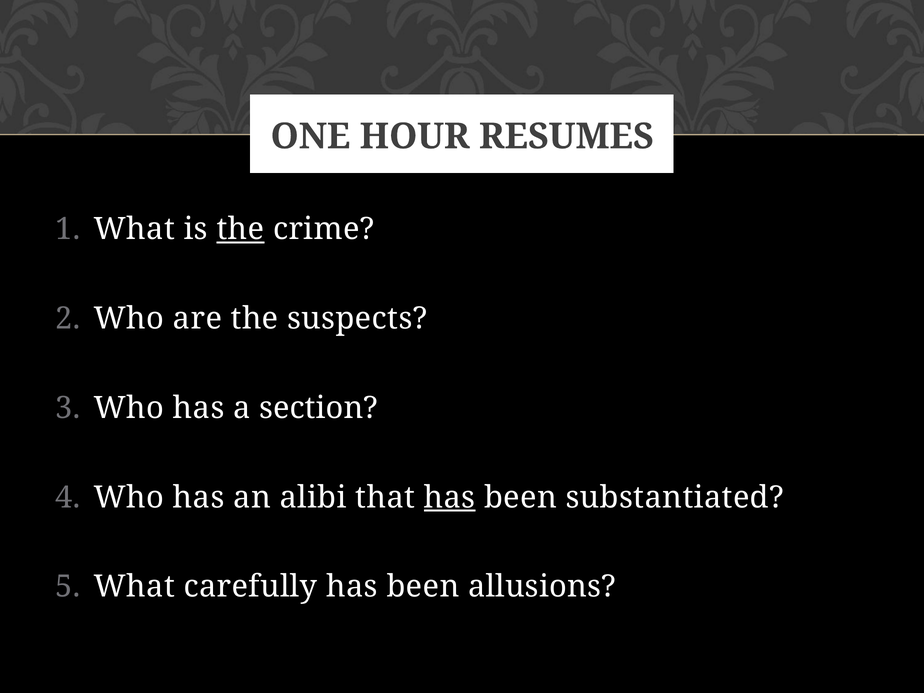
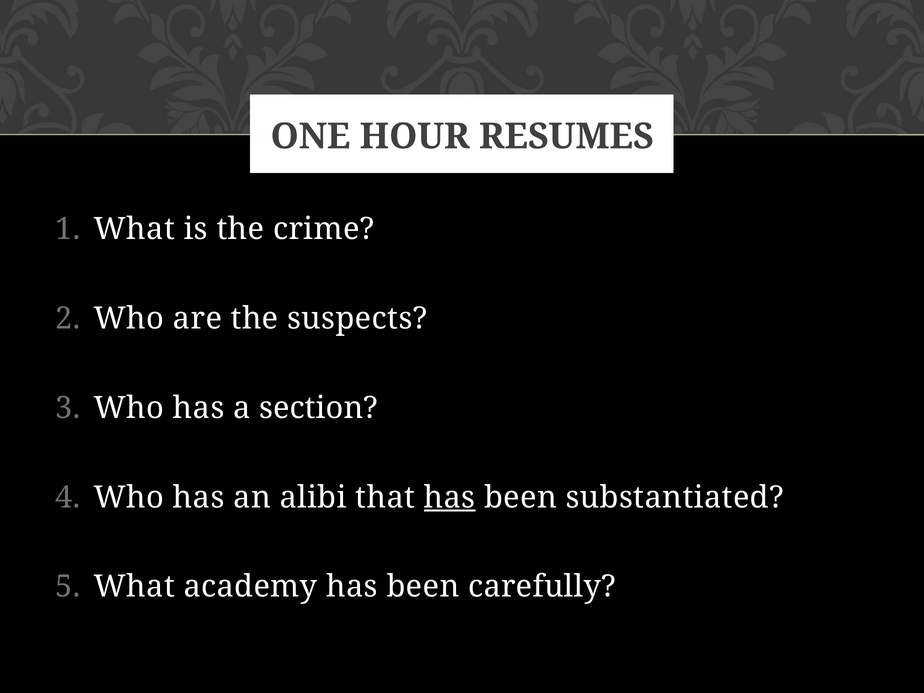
the at (240, 229) underline: present -> none
carefully: carefully -> academy
allusions: allusions -> carefully
